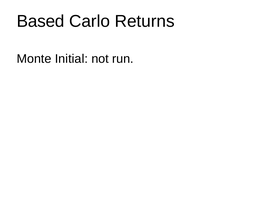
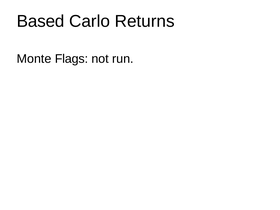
Initial: Initial -> Flags
